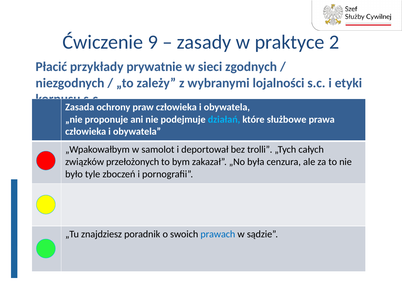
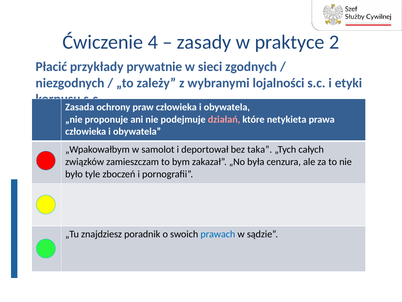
9: 9 -> 4
działań colour: light blue -> pink
służbowe: służbowe -> netykieta
trolli: trolli -> taka
przełożonych: przełożonych -> zamieszczam
